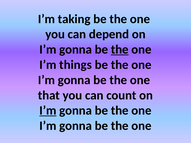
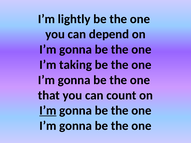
taking: taking -> lightly
the at (120, 50) underline: present -> none
things: things -> taking
